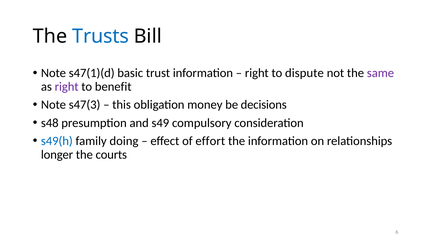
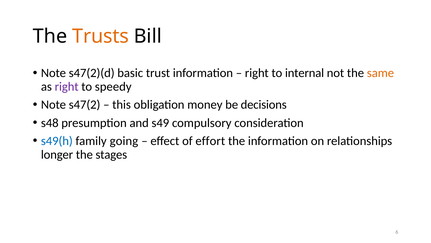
Trusts colour: blue -> orange
s47(1)(d: s47(1)(d -> s47(2)(d
dispute: dispute -> internal
same colour: purple -> orange
benefit: benefit -> speedy
s47(3: s47(3 -> s47(2
doing: doing -> going
courts: courts -> stages
